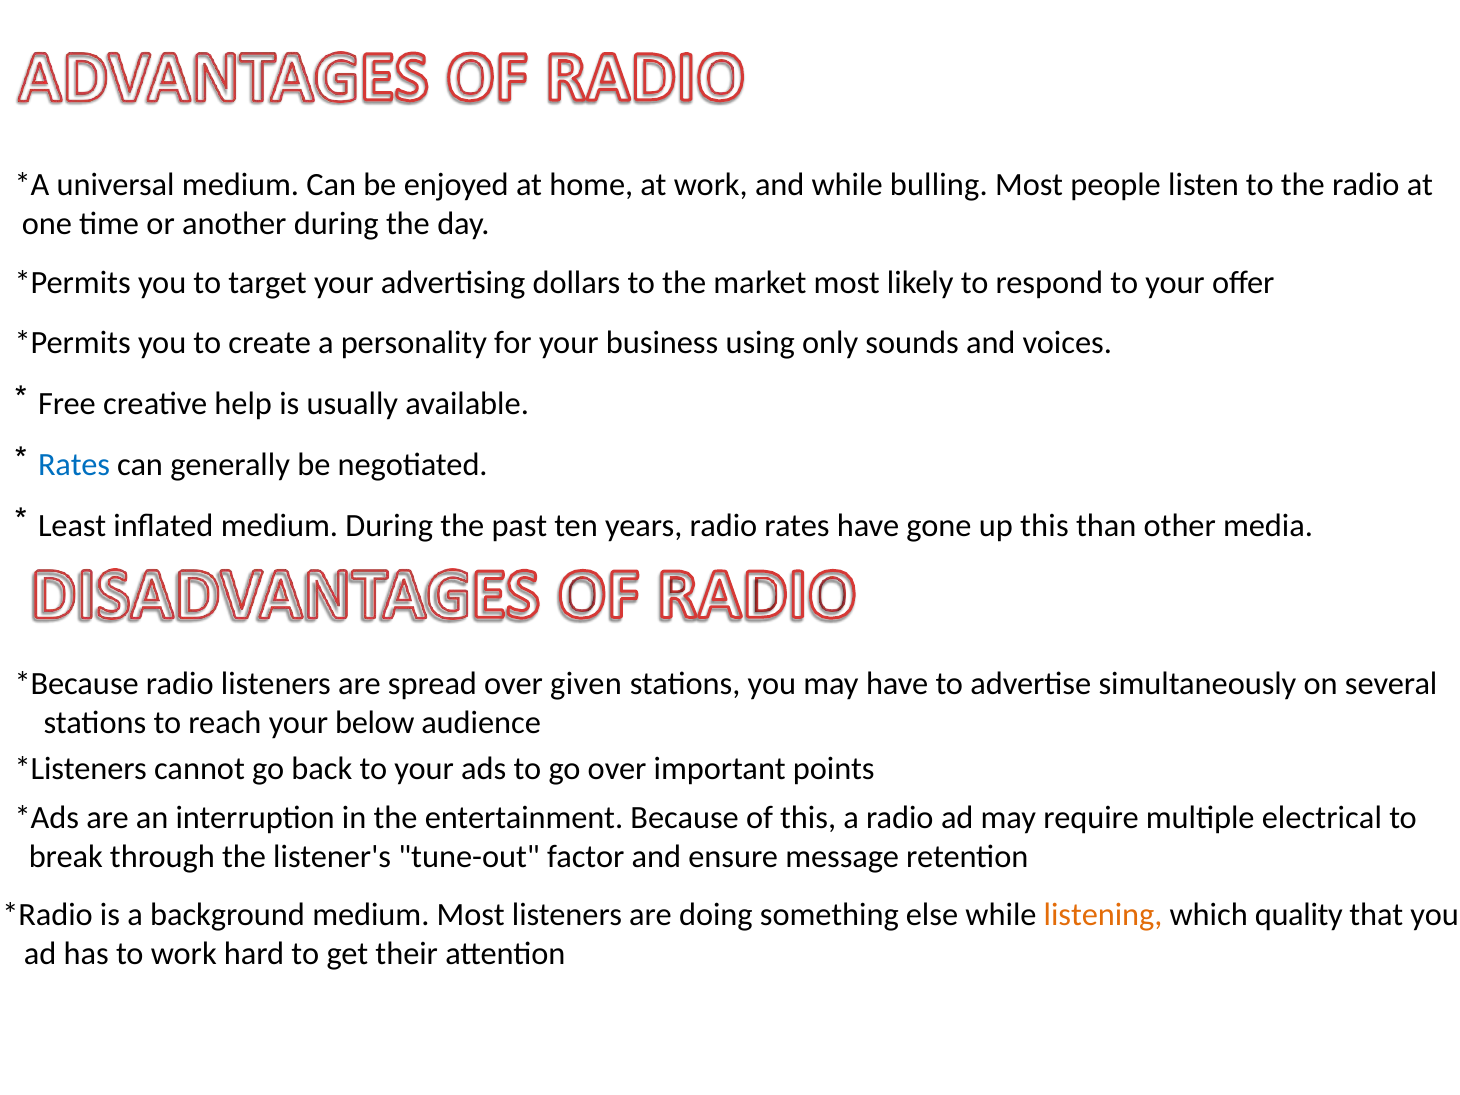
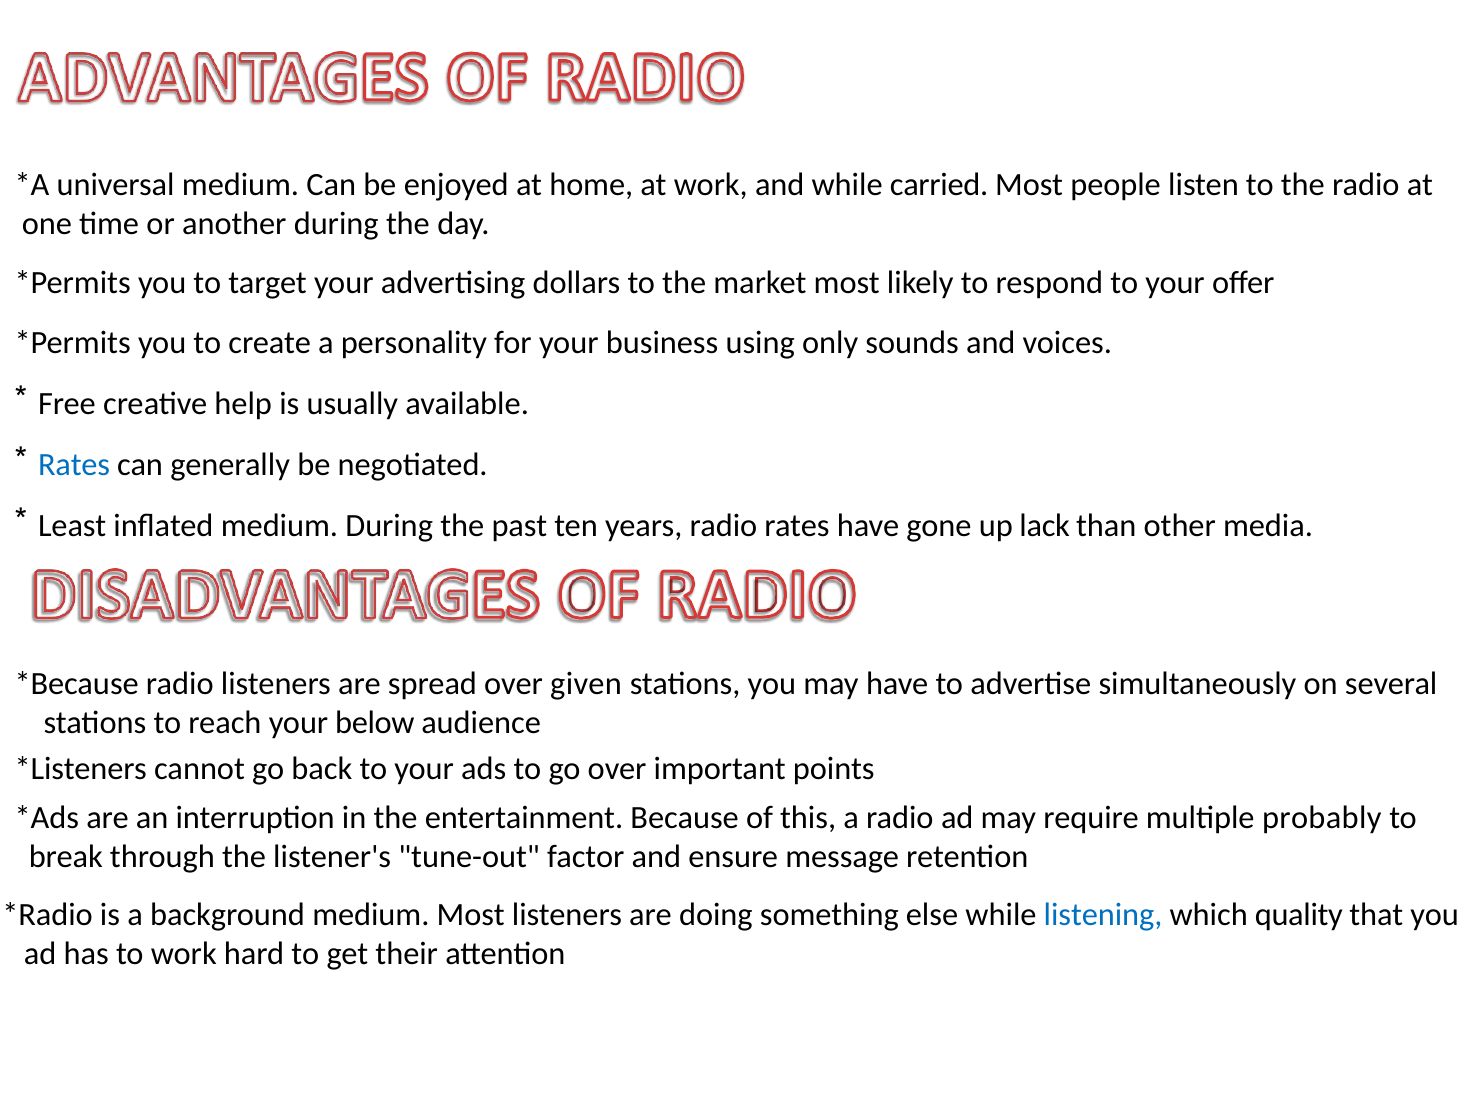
bulling: bulling -> carried
up this: this -> lack
electrical: electrical -> probably
listening colour: orange -> blue
